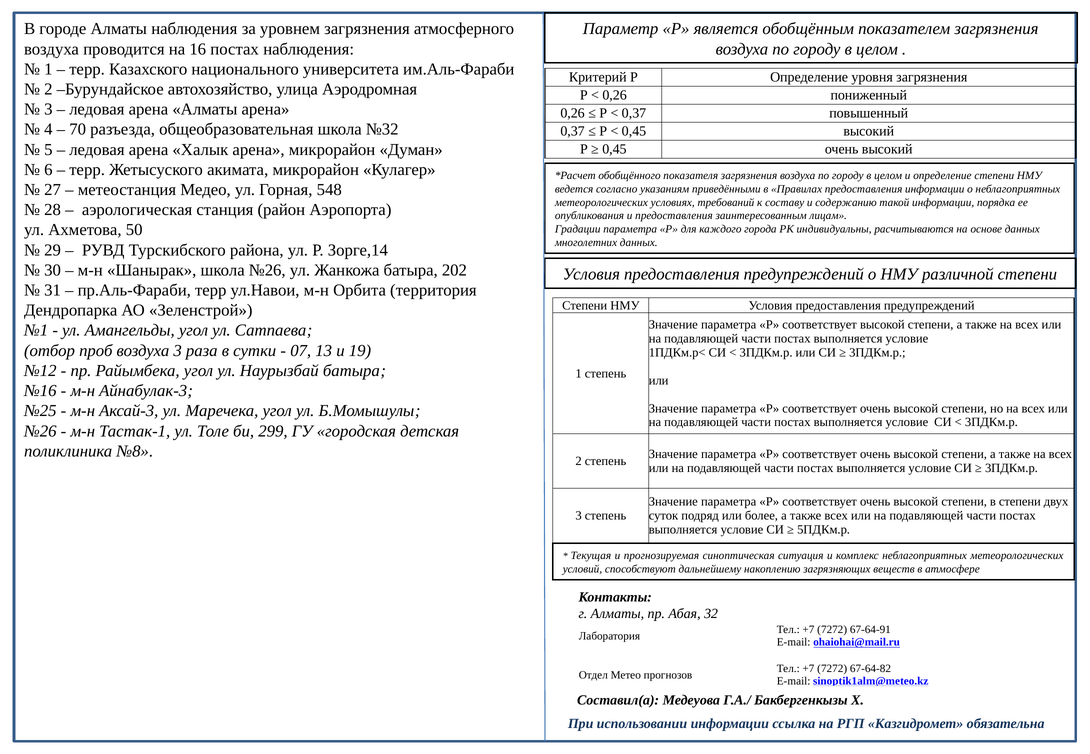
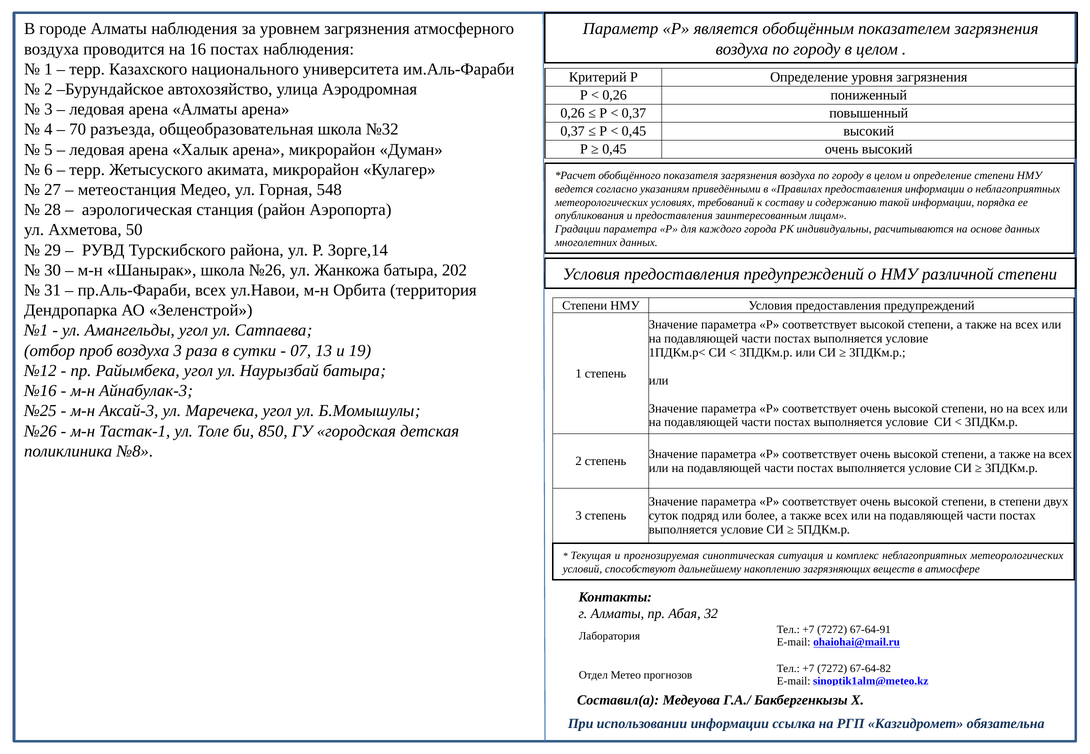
пр.Аль-Фараби терр: терр -> всех
299: 299 -> 850
